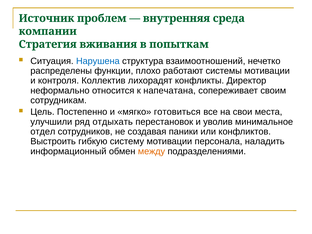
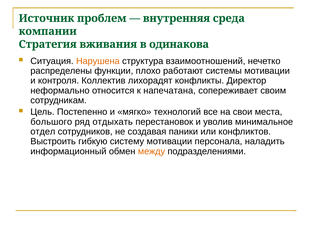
попыткам: попыткам -> одинакова
Нарушена colour: blue -> orange
готовиться: готовиться -> технологий
улучшили: улучшили -> большого
